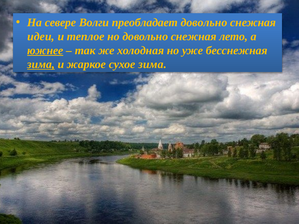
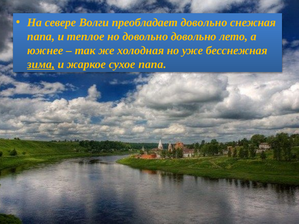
идеи at (41, 36): идеи -> папа
но довольно снежная: снежная -> довольно
южнее underline: present -> none
сухое зима: зима -> папа
